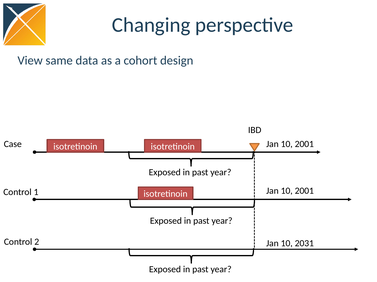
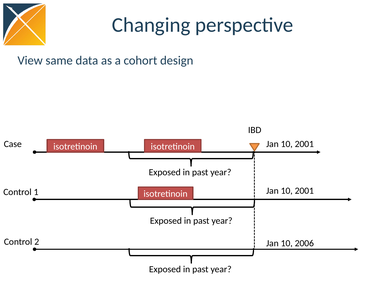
2031: 2031 -> 2006
